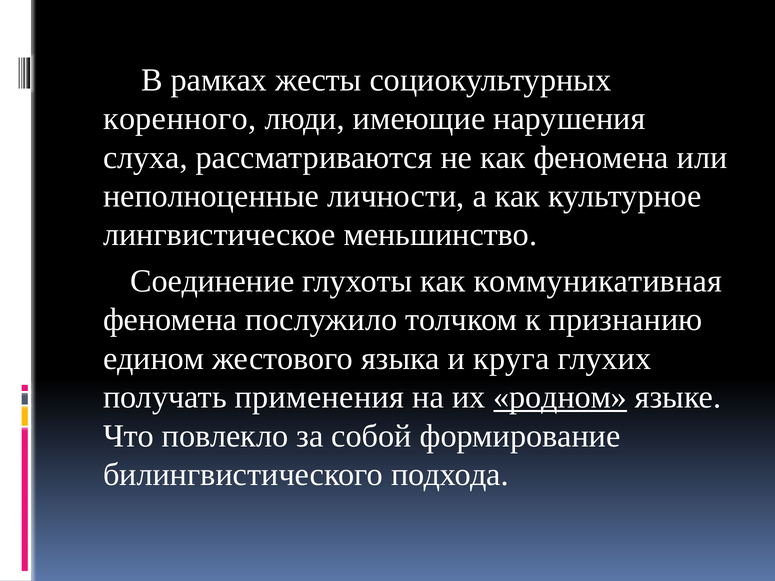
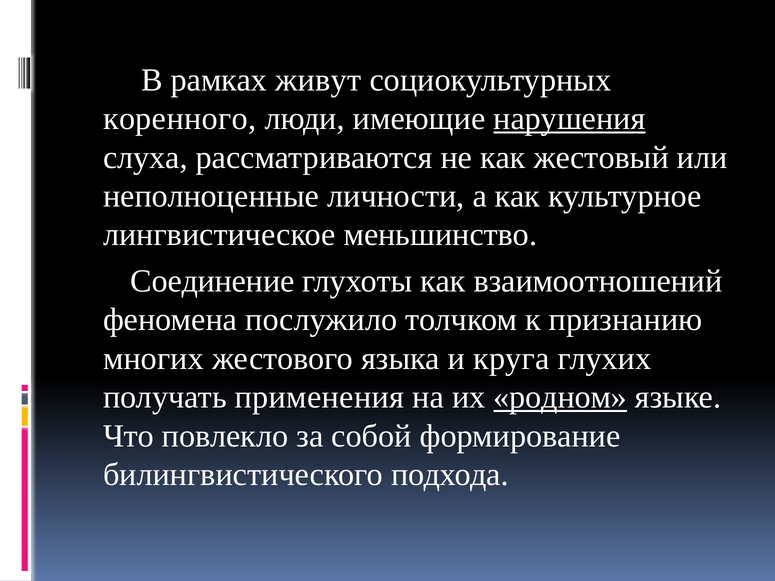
жесты: жесты -> живут
нарушения underline: none -> present
как феномена: феномена -> жестовый
коммуникативная: коммуникативная -> взаимоотношений
едином: едином -> многих
